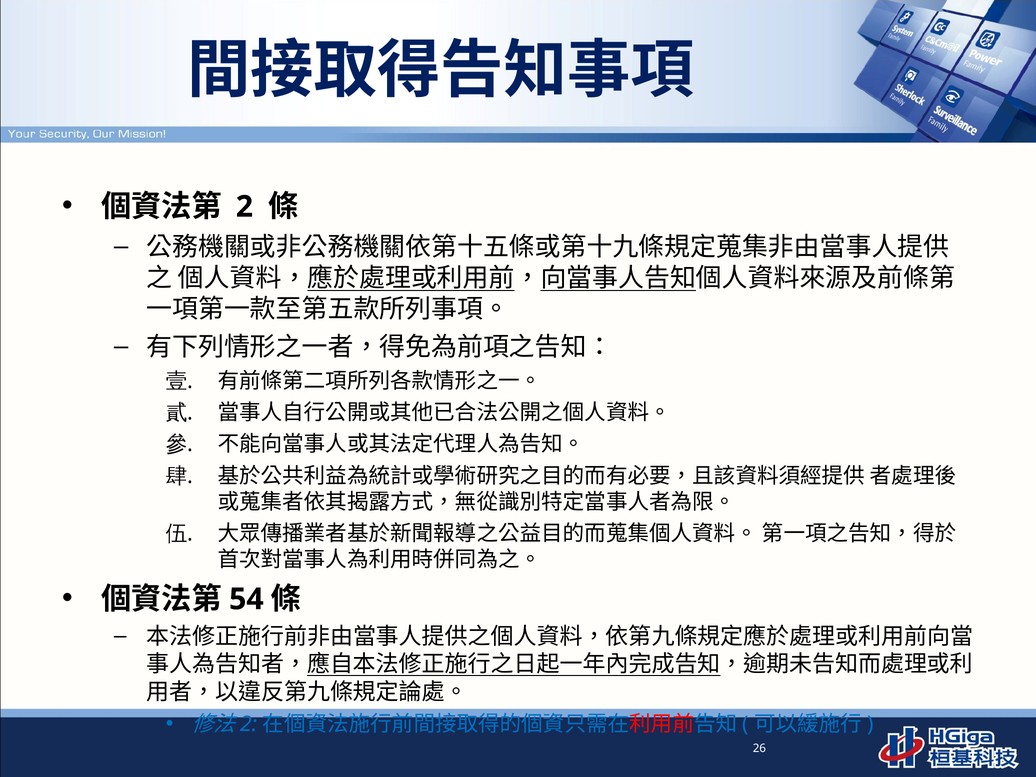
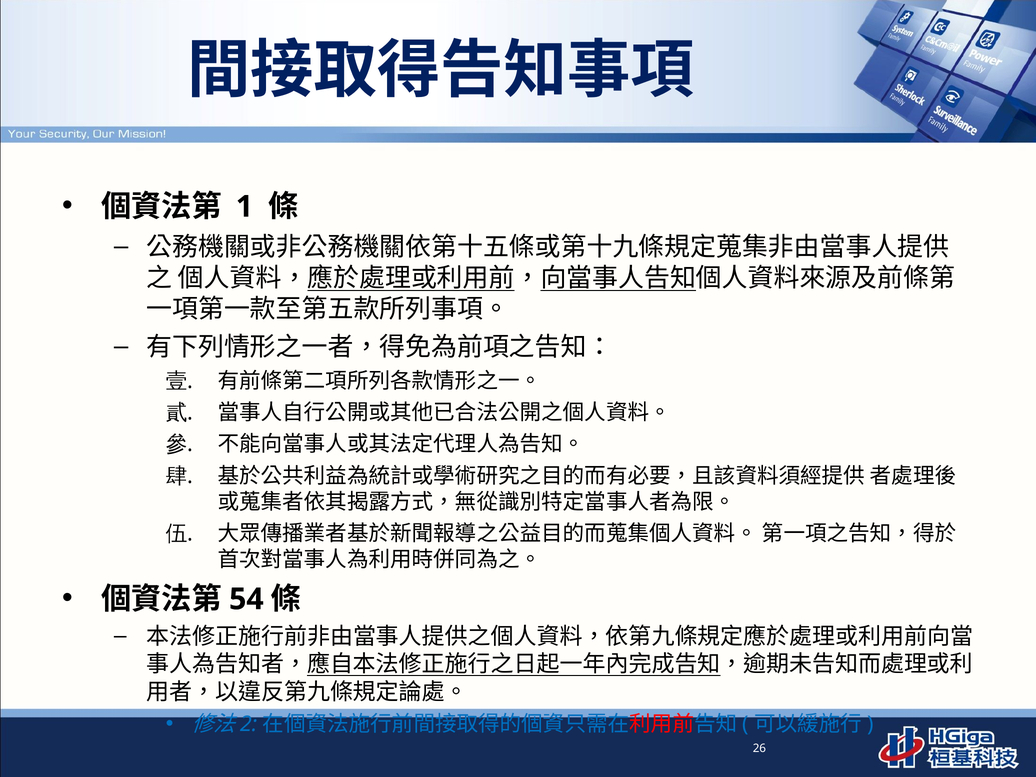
2: 2 -> 1
